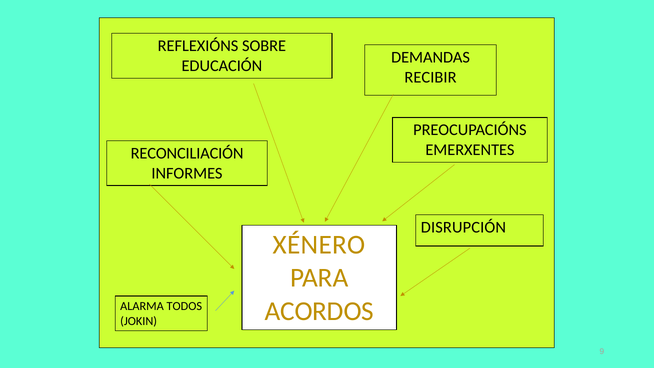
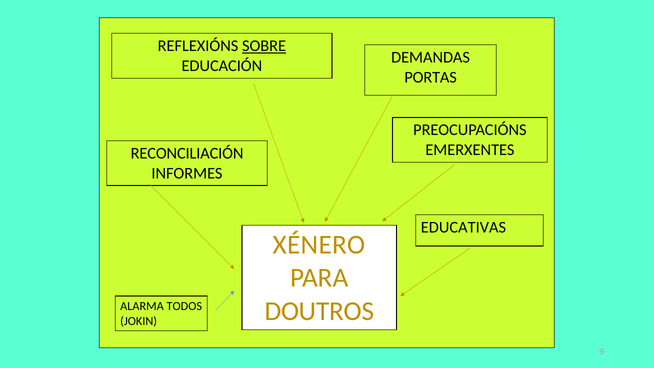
SOBRE underline: none -> present
RECIBIR: RECIBIR -> PORTAS
DISRUPCIÓN: DISRUPCIÓN -> EDUCATIVAS
ACORDOS: ACORDOS -> DOUTROS
